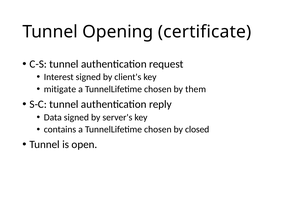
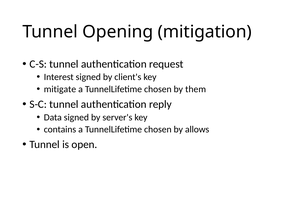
certificate: certificate -> mitigation
closed: closed -> allows
